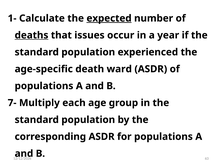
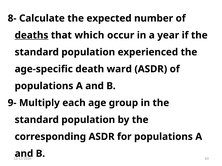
1-: 1- -> 8-
expected underline: present -> none
issues: issues -> which
7-: 7- -> 9-
